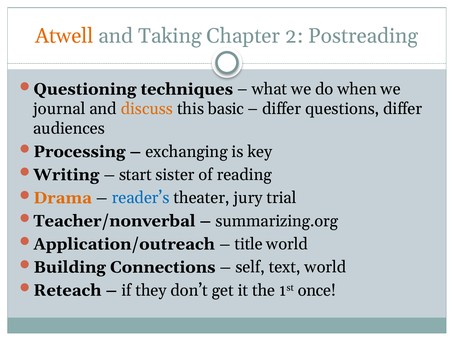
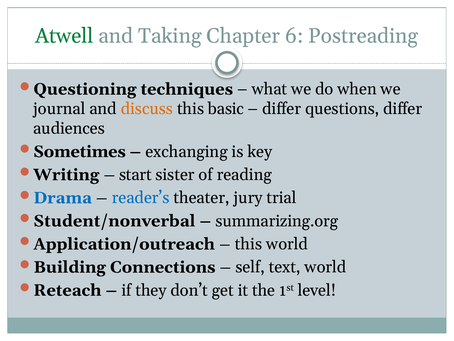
Atwell colour: orange -> green
2: 2 -> 6
Processing: Processing -> Sometimes
Drama colour: orange -> blue
Teacher/nonverbal: Teacher/nonverbal -> Student/nonverbal
title at (249, 244): title -> this
once: once -> level
